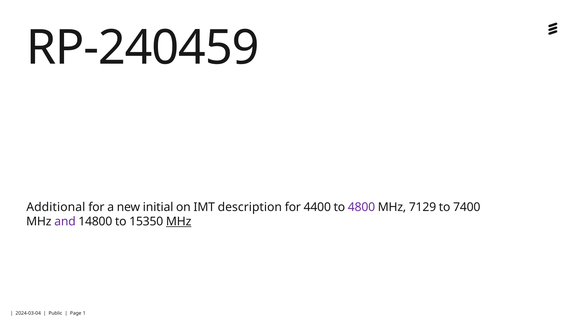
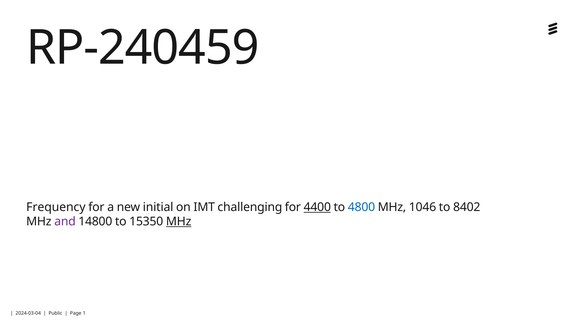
Additional: Additional -> Frequency
description: description -> challenging
4400 underline: none -> present
4800 colour: purple -> blue
7129: 7129 -> 1046
7400: 7400 -> 8402
